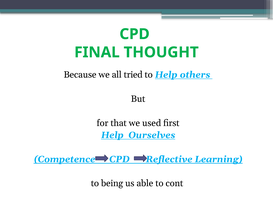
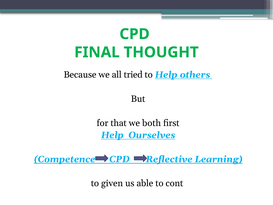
used: used -> both
being: being -> given
